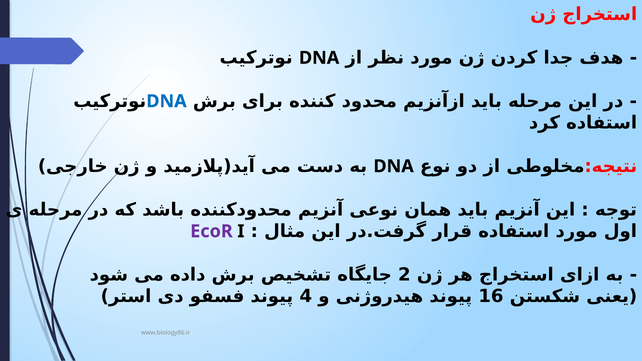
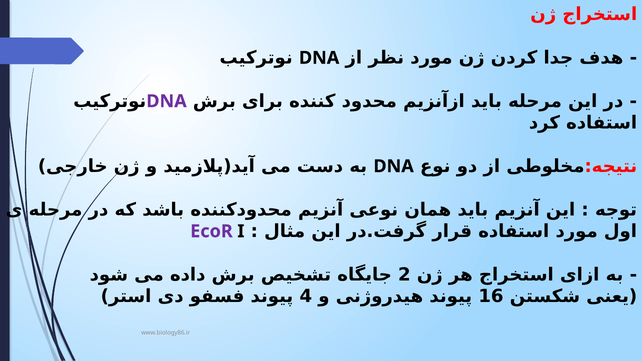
DNA at (166, 101) colour: blue -> purple
